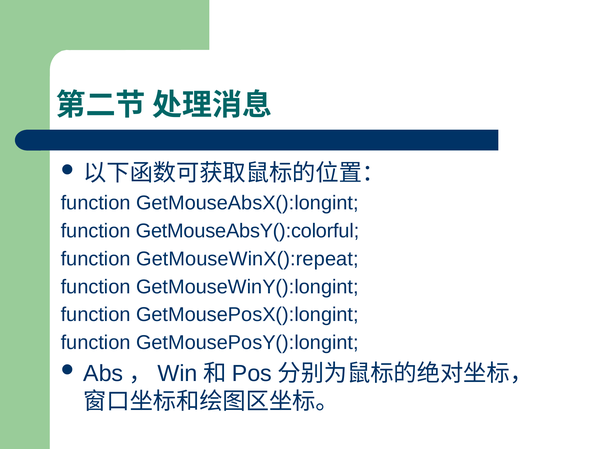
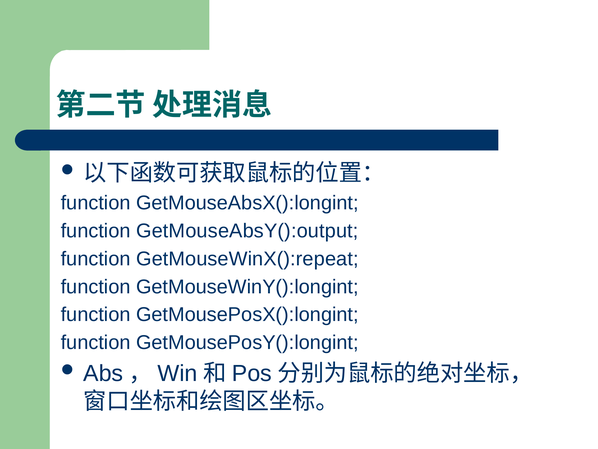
GetMouseAbsY():colorful: GetMouseAbsY():colorful -> GetMouseAbsY():output
